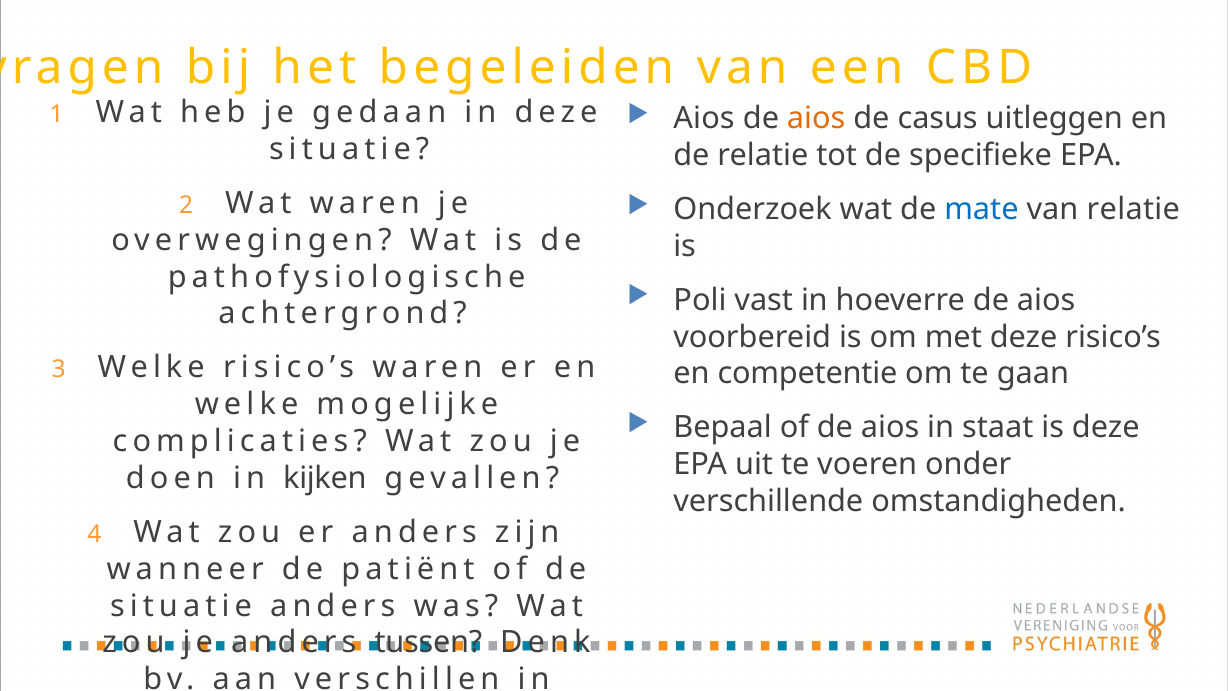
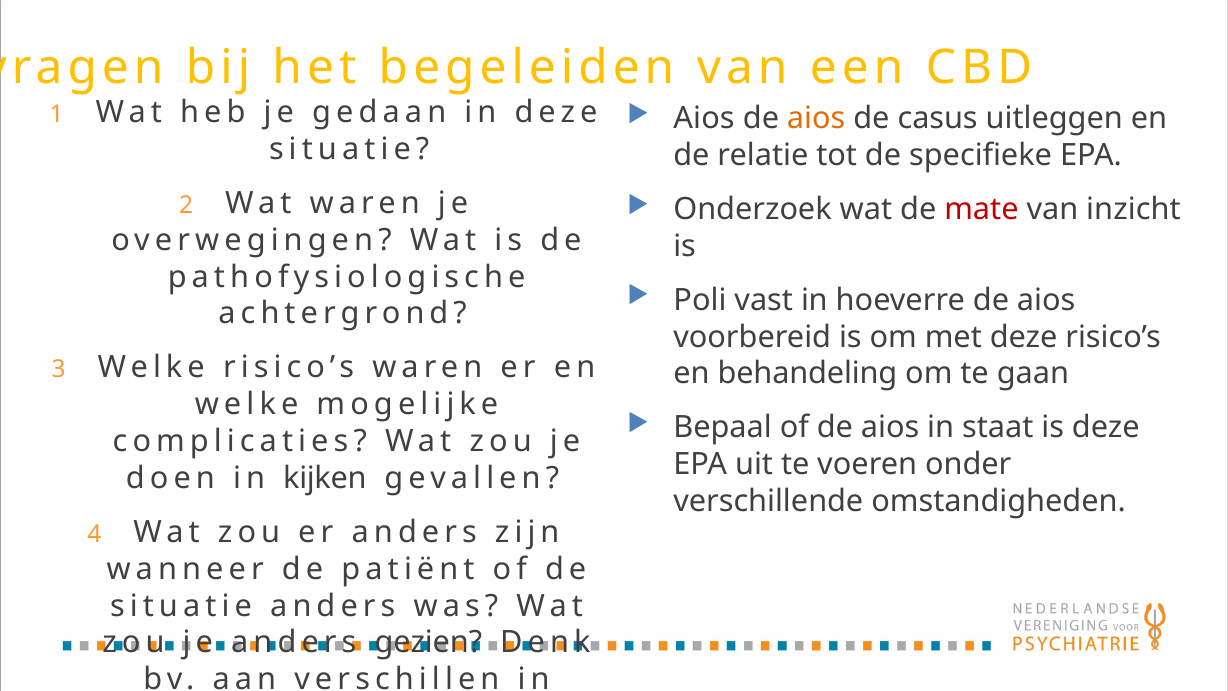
mate colour: blue -> red
van relatie: relatie -> inzicht
competentie: competentie -> behandeling
tussen: tussen -> gezien
